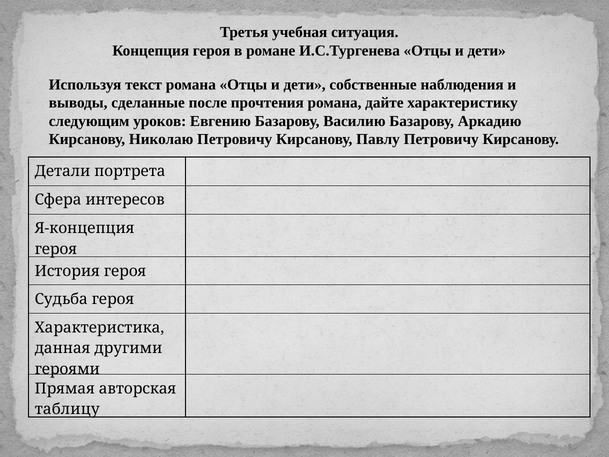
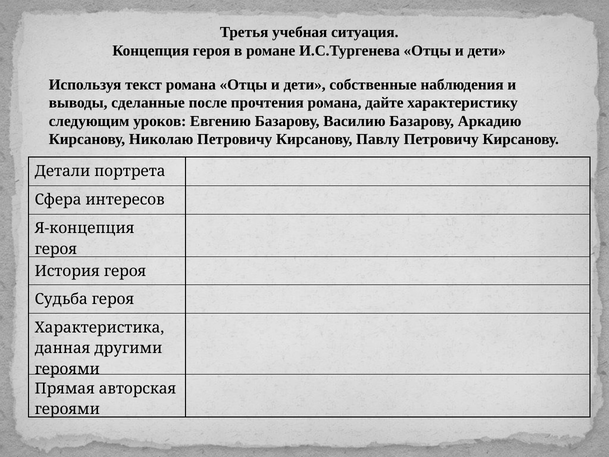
таблицу at (67, 409): таблицу -> героями
